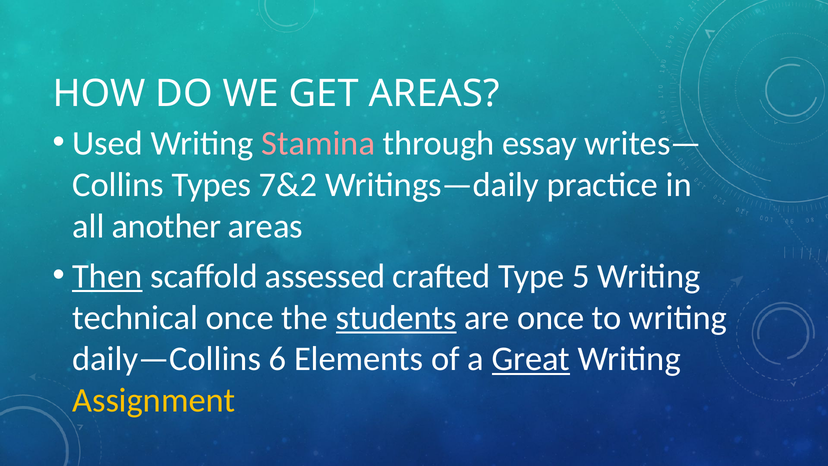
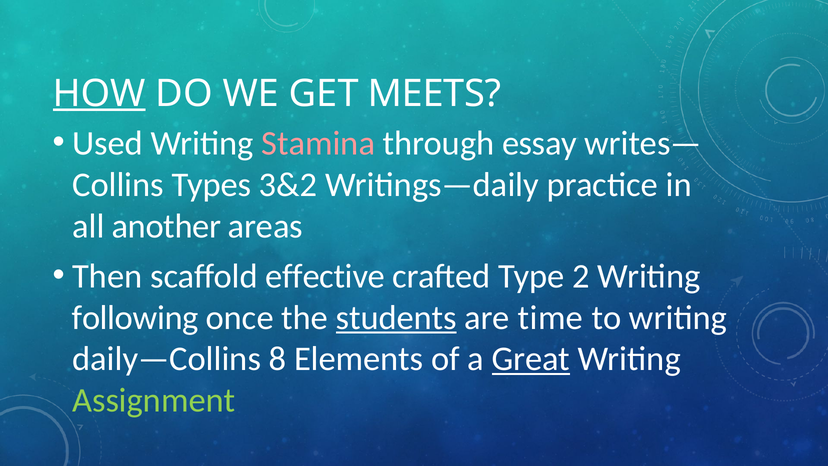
HOW underline: none -> present
GET AREAS: AREAS -> MEETS
7&2: 7&2 -> 3&2
Then underline: present -> none
assessed: assessed -> effective
5: 5 -> 2
technical: technical -> following
are once: once -> time
6: 6 -> 8
Assignment colour: yellow -> light green
